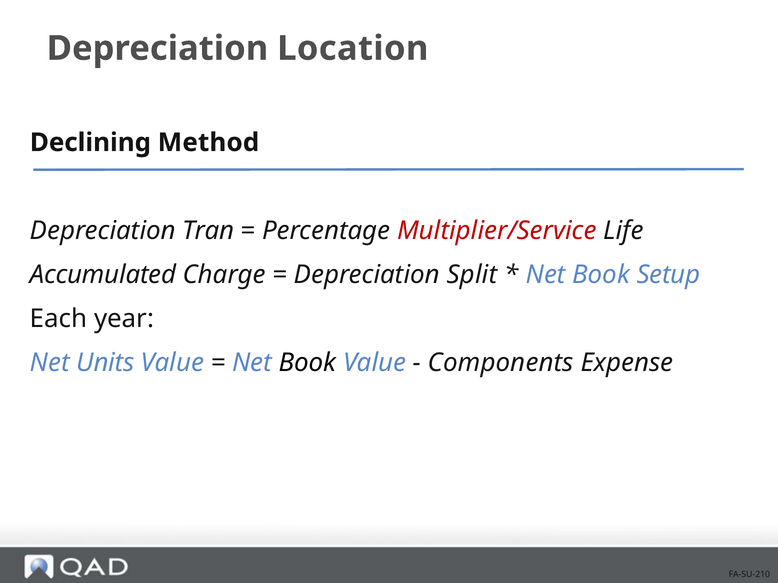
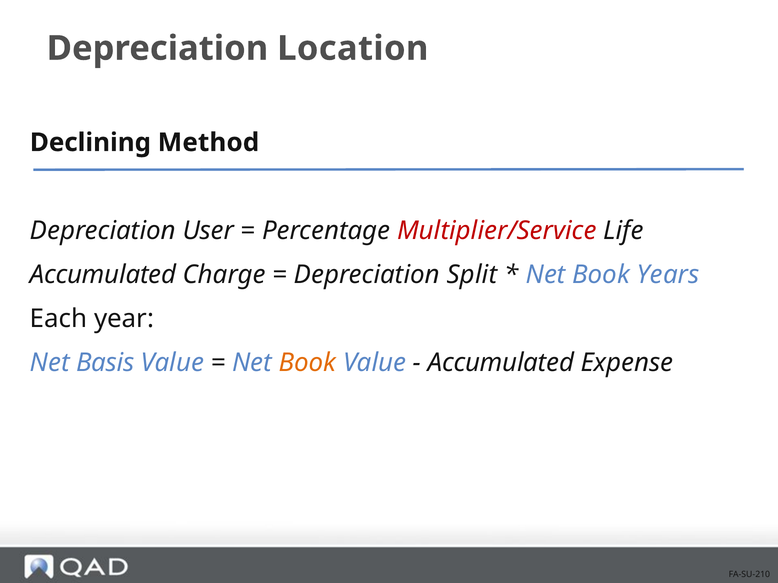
Tran: Tran -> User
Setup: Setup -> Years
Units: Units -> Basis
Book at (308, 363) colour: black -> orange
Components at (501, 363): Components -> Accumulated
